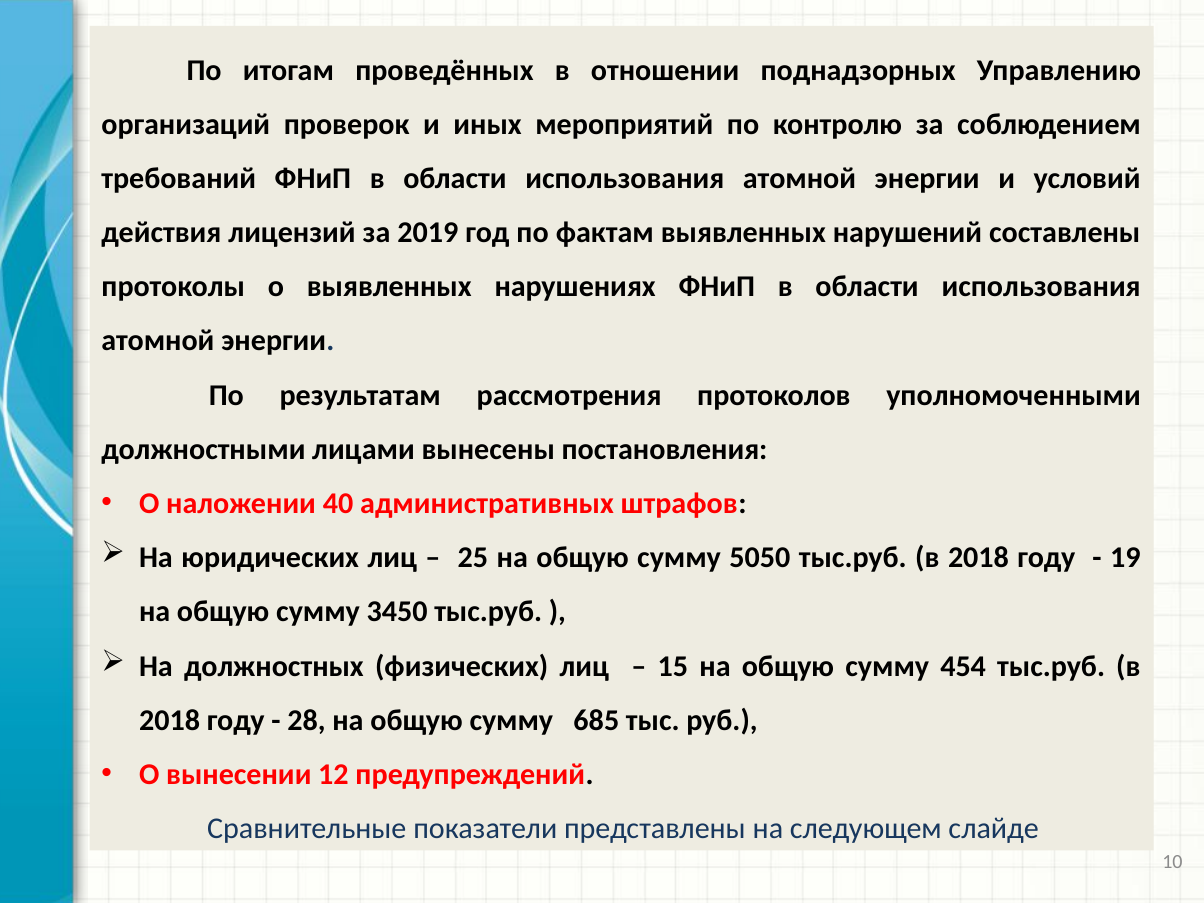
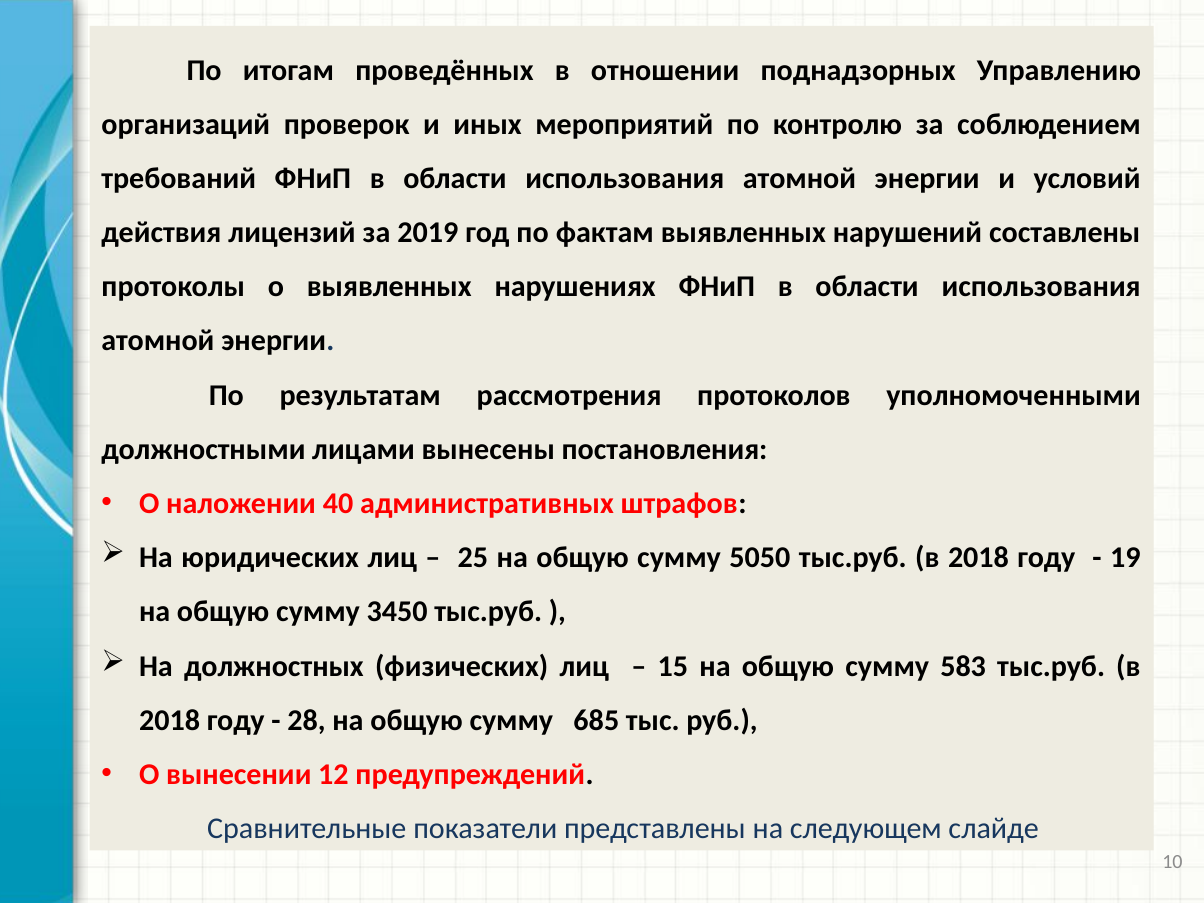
454: 454 -> 583
